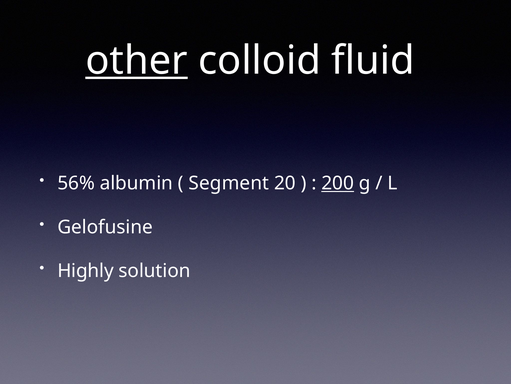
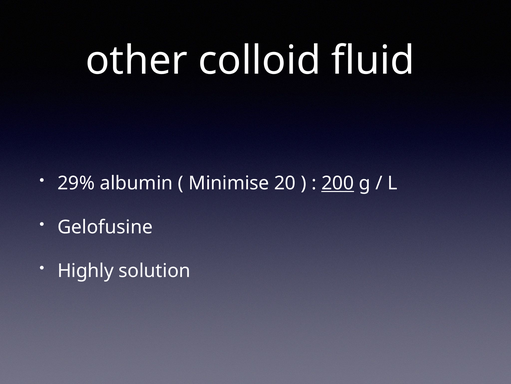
other underline: present -> none
56%: 56% -> 29%
Segment: Segment -> Minimise
